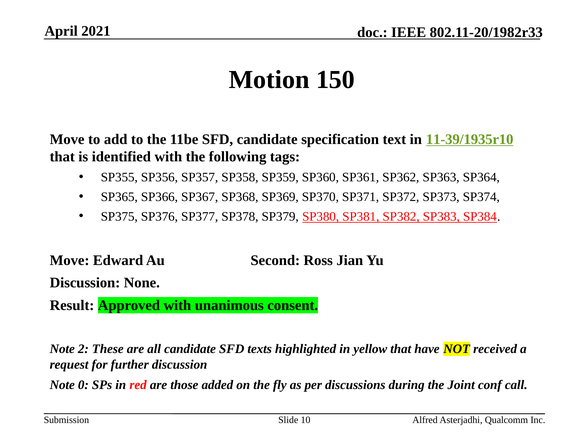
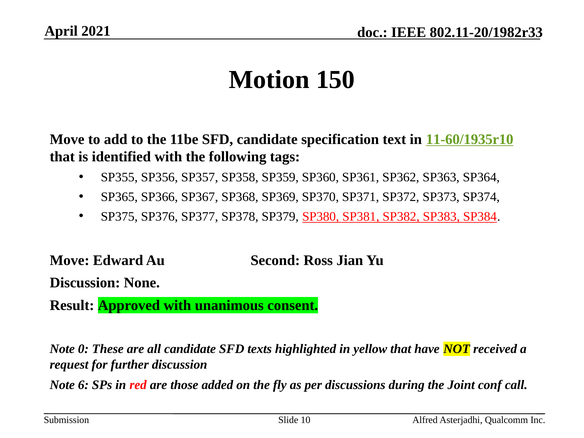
11-39/1935r10: 11-39/1935r10 -> 11-60/1935r10
2: 2 -> 0
0: 0 -> 6
